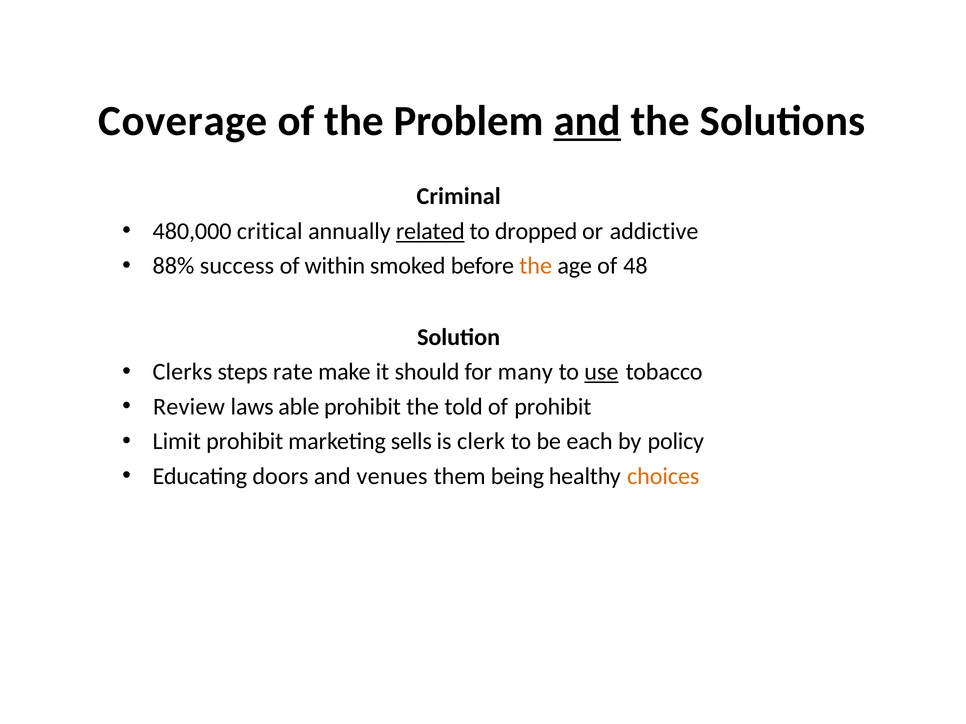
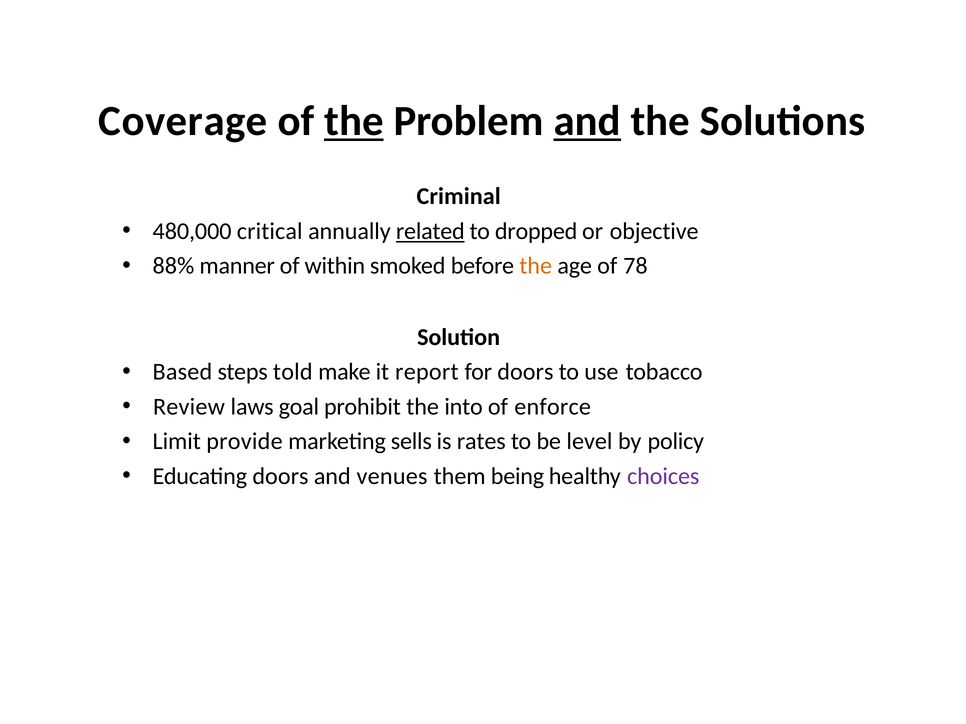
the at (354, 121) underline: none -> present
addictive: addictive -> objective
success: success -> manner
48: 48 -> 78
Clerks: Clerks -> Based
rate: rate -> told
should: should -> report
for many: many -> doors
use underline: present -> none
able: able -> goal
told: told -> into
of prohibit: prohibit -> enforce
Limit prohibit: prohibit -> provide
clerk: clerk -> rates
each: each -> level
choices colour: orange -> purple
